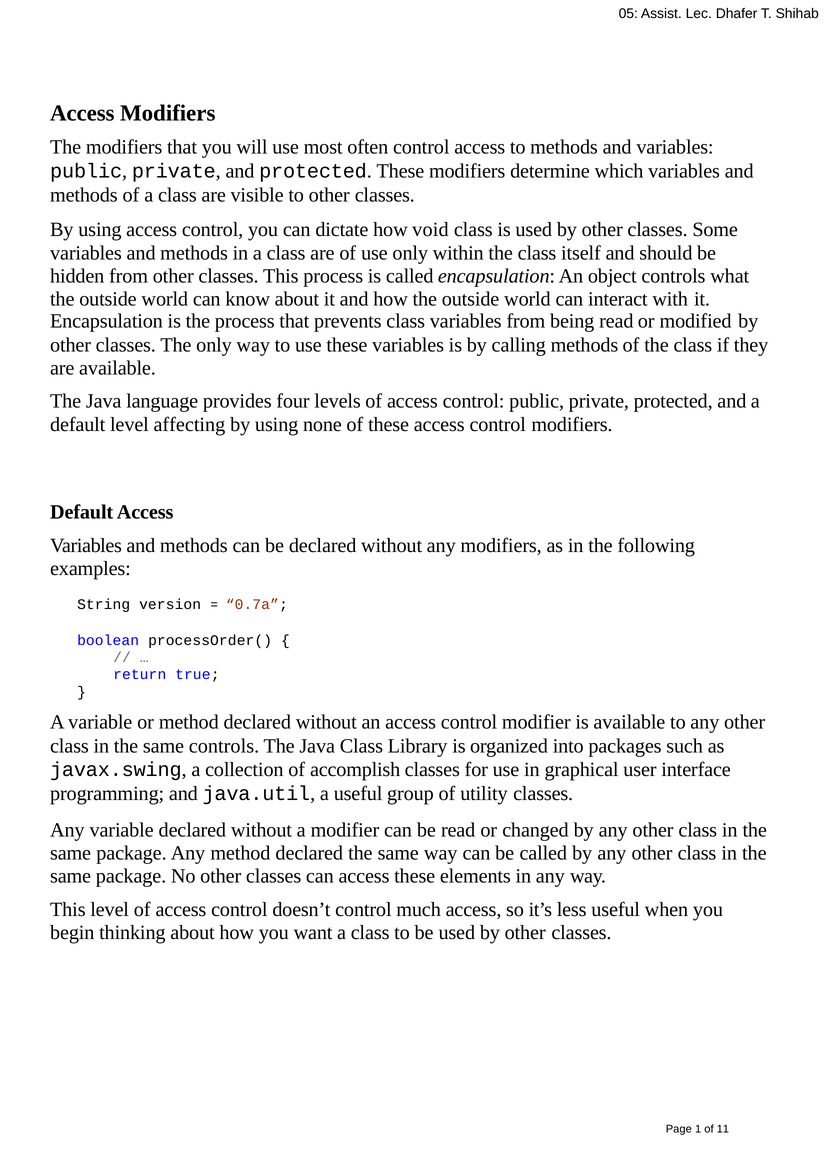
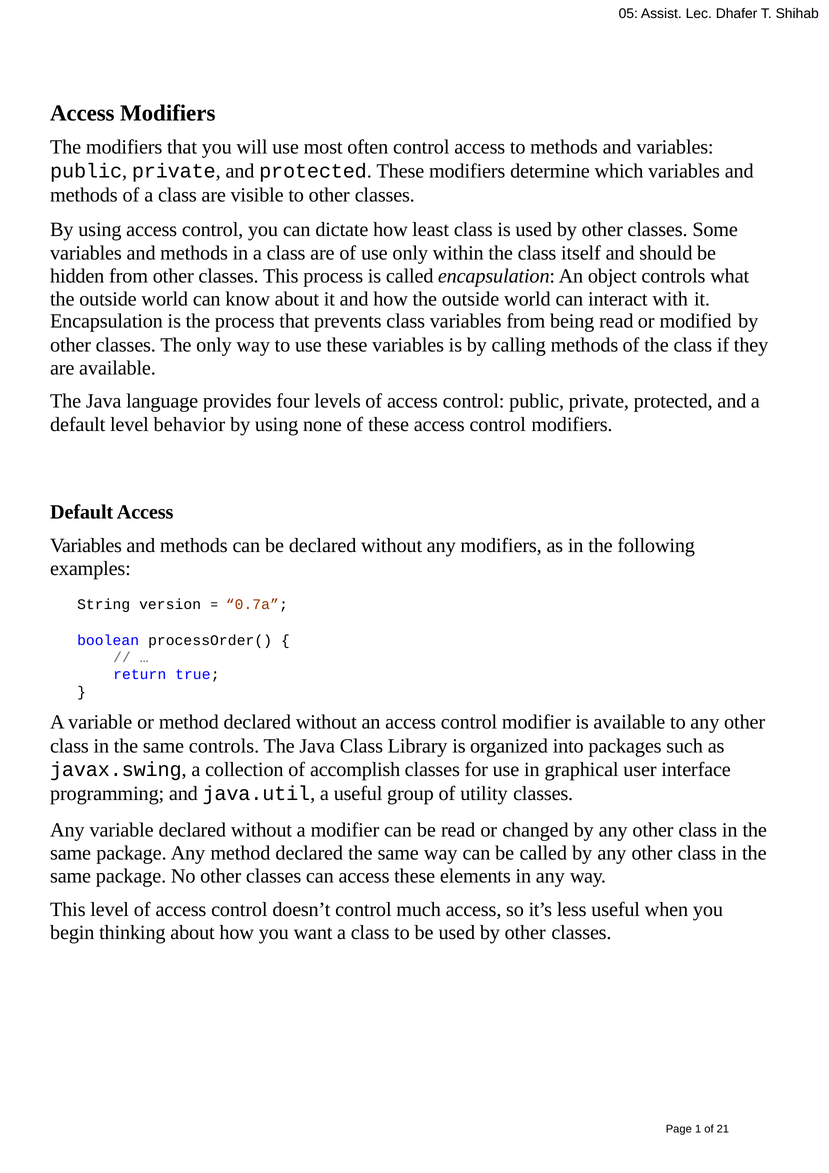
void: void -> least
affecting: affecting -> behavior
11: 11 -> 21
